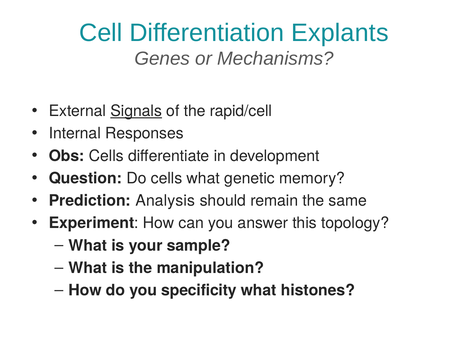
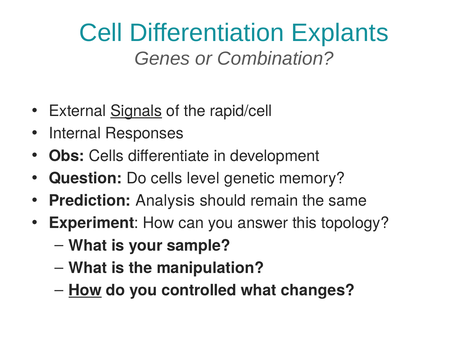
Mechanisms: Mechanisms -> Combination
cells what: what -> level
How at (85, 290) underline: none -> present
specificity: specificity -> controlled
histones: histones -> changes
